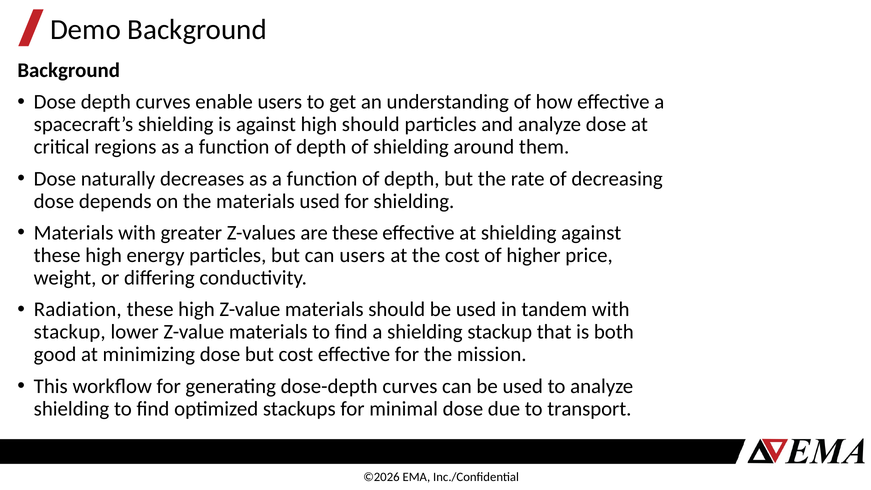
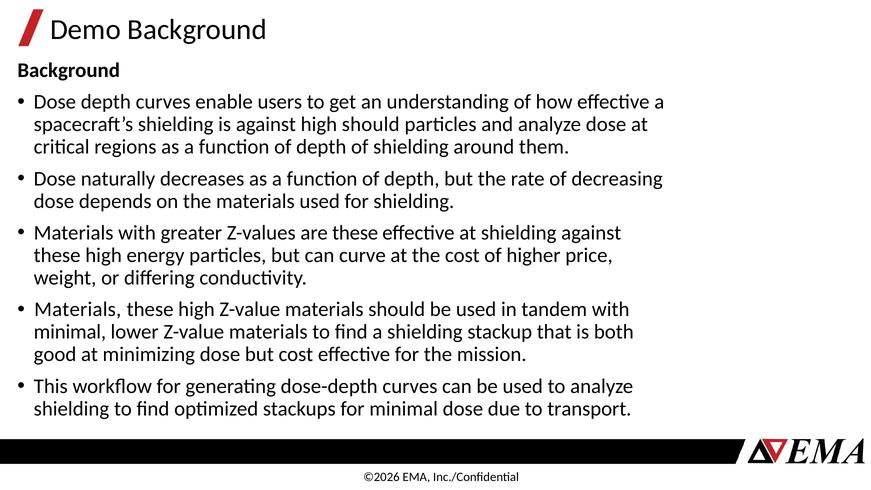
can users: users -> curve
Radiation at (78, 309): Radiation -> Materials
stackup at (70, 332): stackup -> minimal
